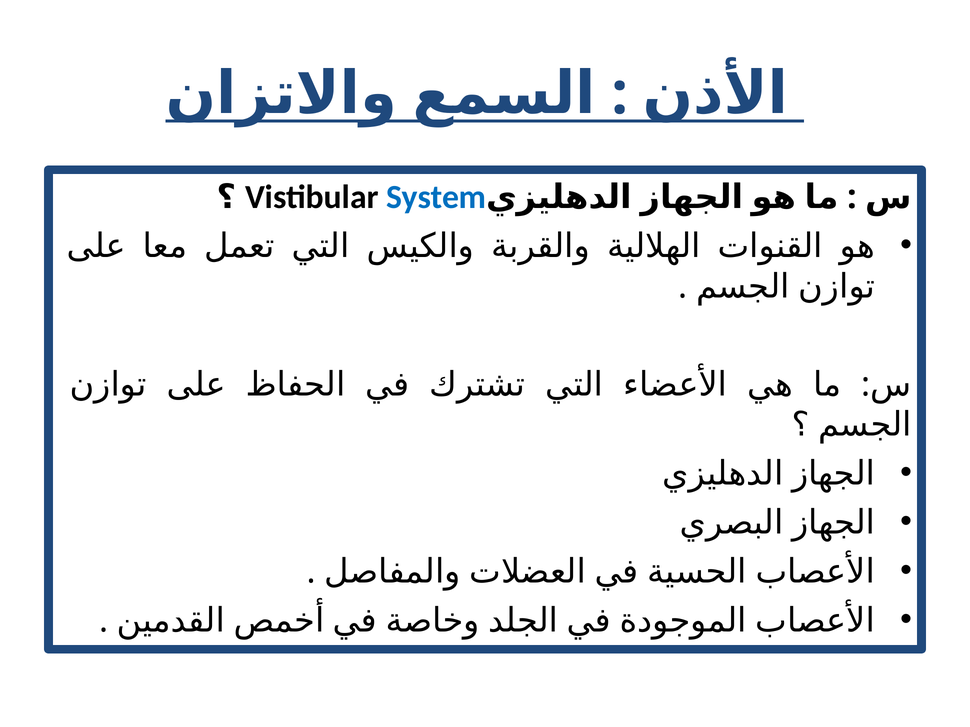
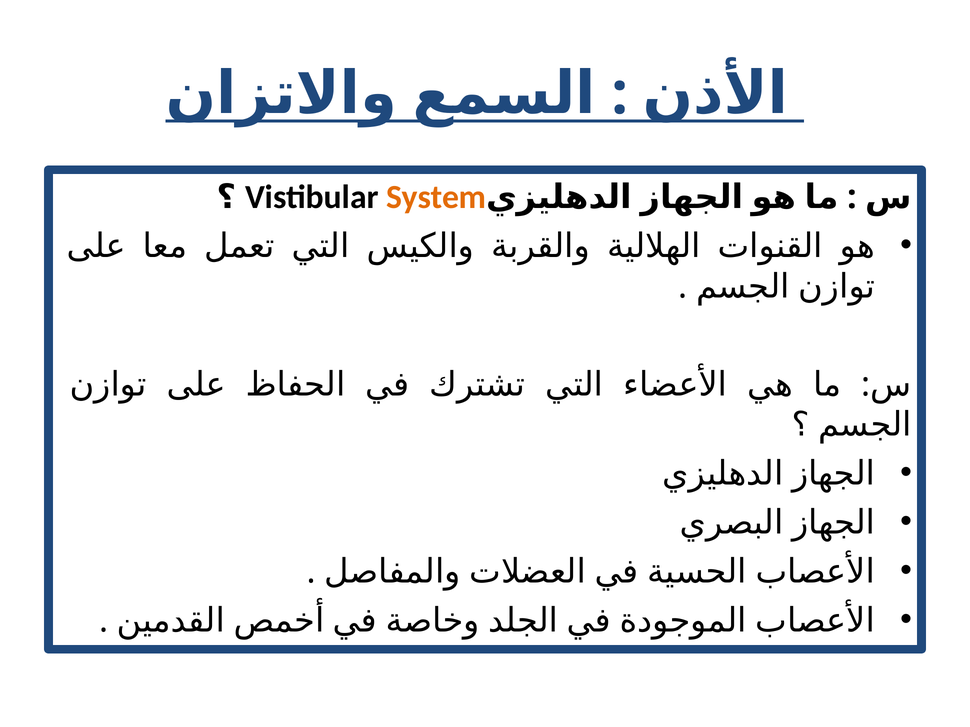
System colour: blue -> orange
